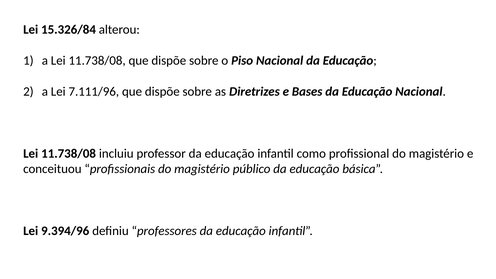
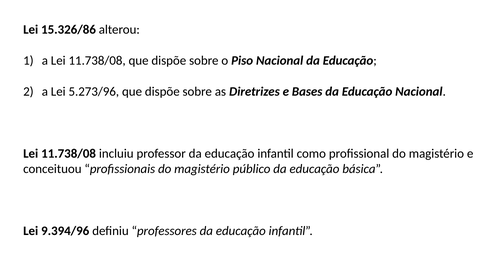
15.326/84: 15.326/84 -> 15.326/86
7.111/96: 7.111/96 -> 5.273/96
